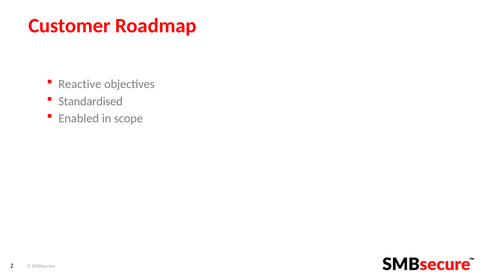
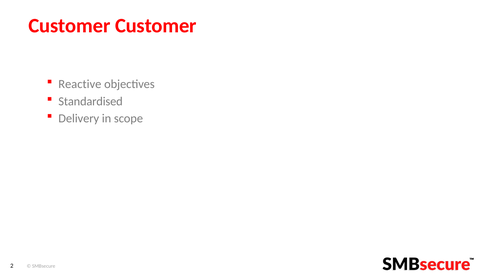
Customer Roadmap: Roadmap -> Customer
Enabled: Enabled -> Delivery
